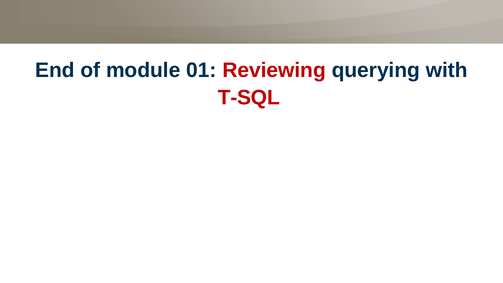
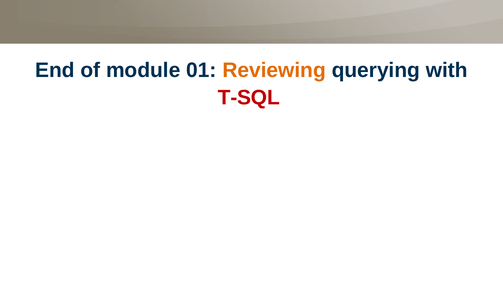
Reviewing colour: red -> orange
